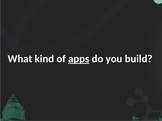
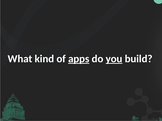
you underline: none -> present
